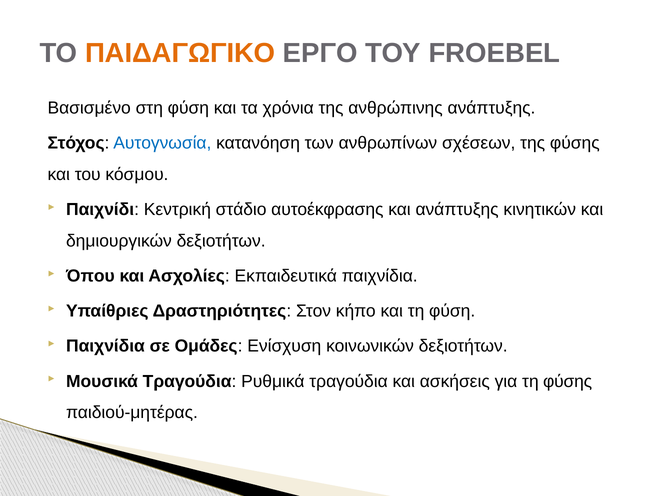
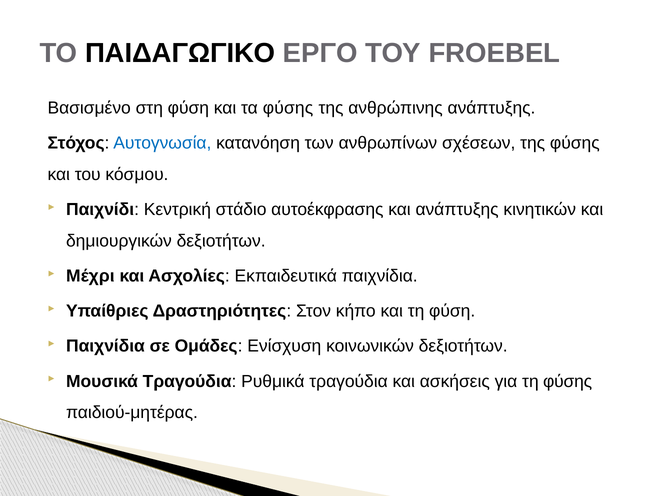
ΠΑΙΔΑΓΩΓΙΚΟ colour: orange -> black
τα χρόνια: χρόνια -> φύσης
Όπου: Όπου -> Μέχρι
